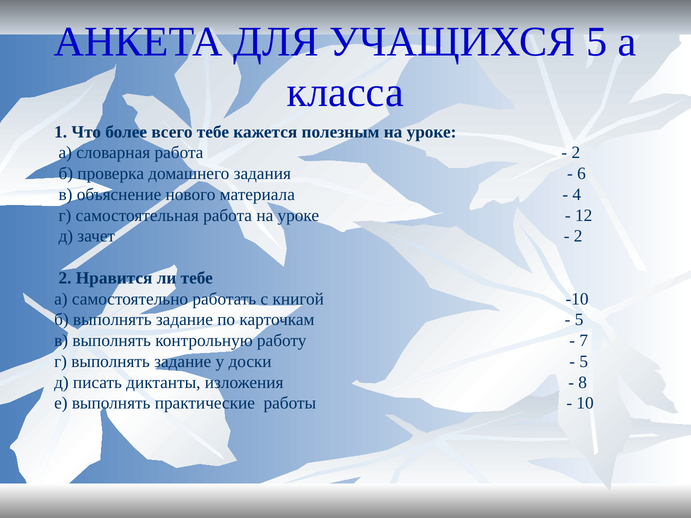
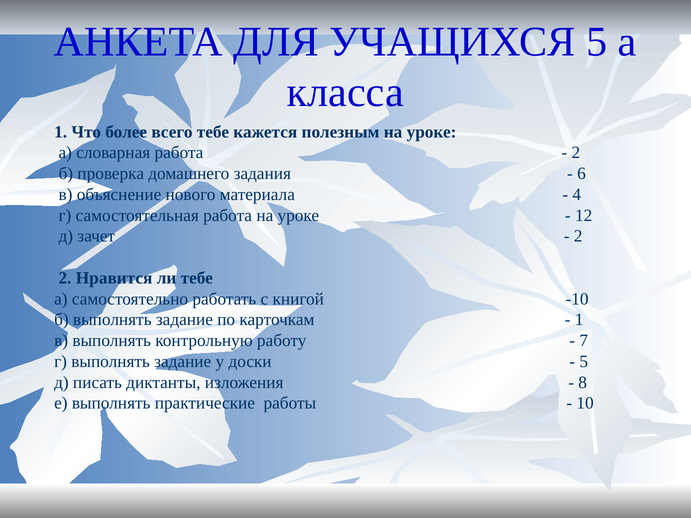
5 at (579, 320): 5 -> 1
